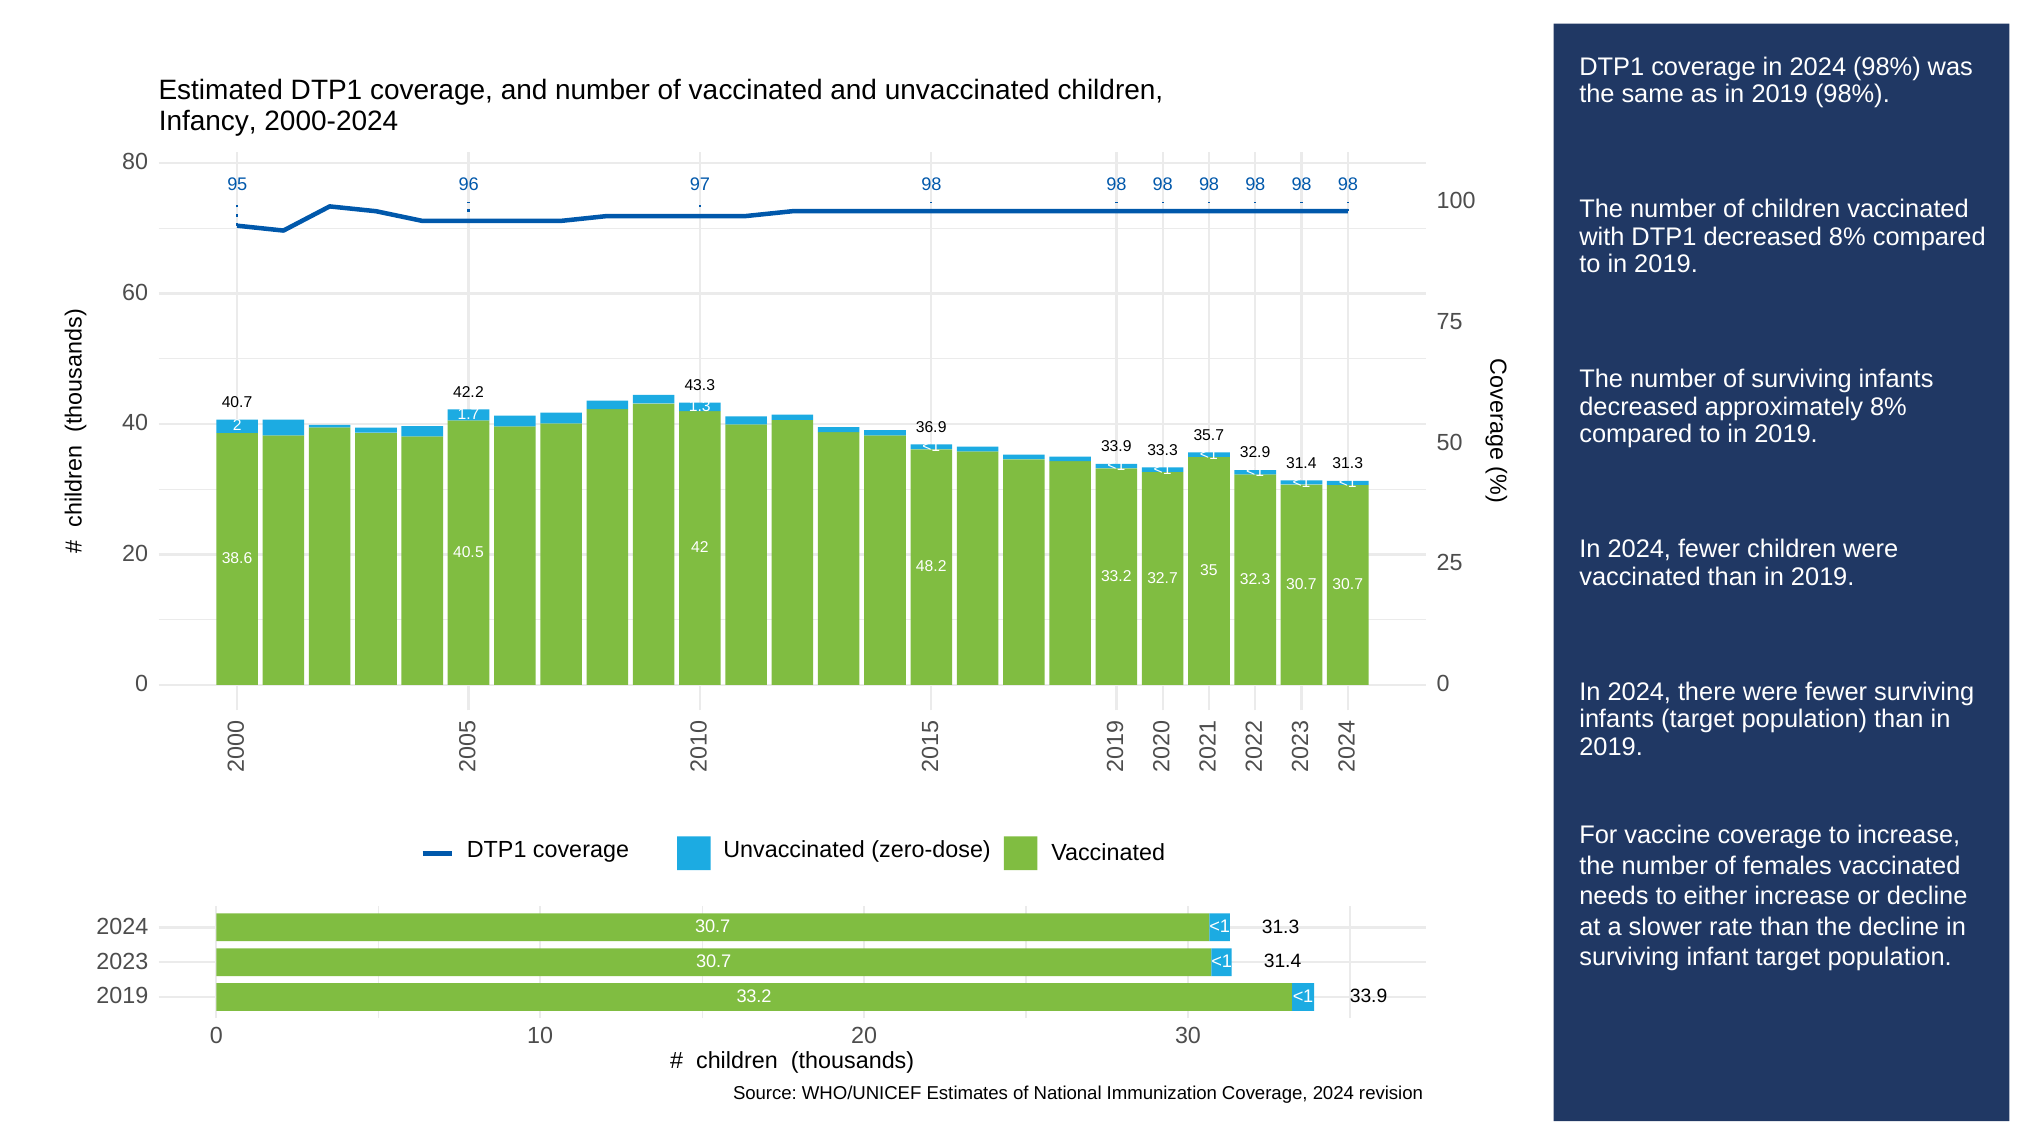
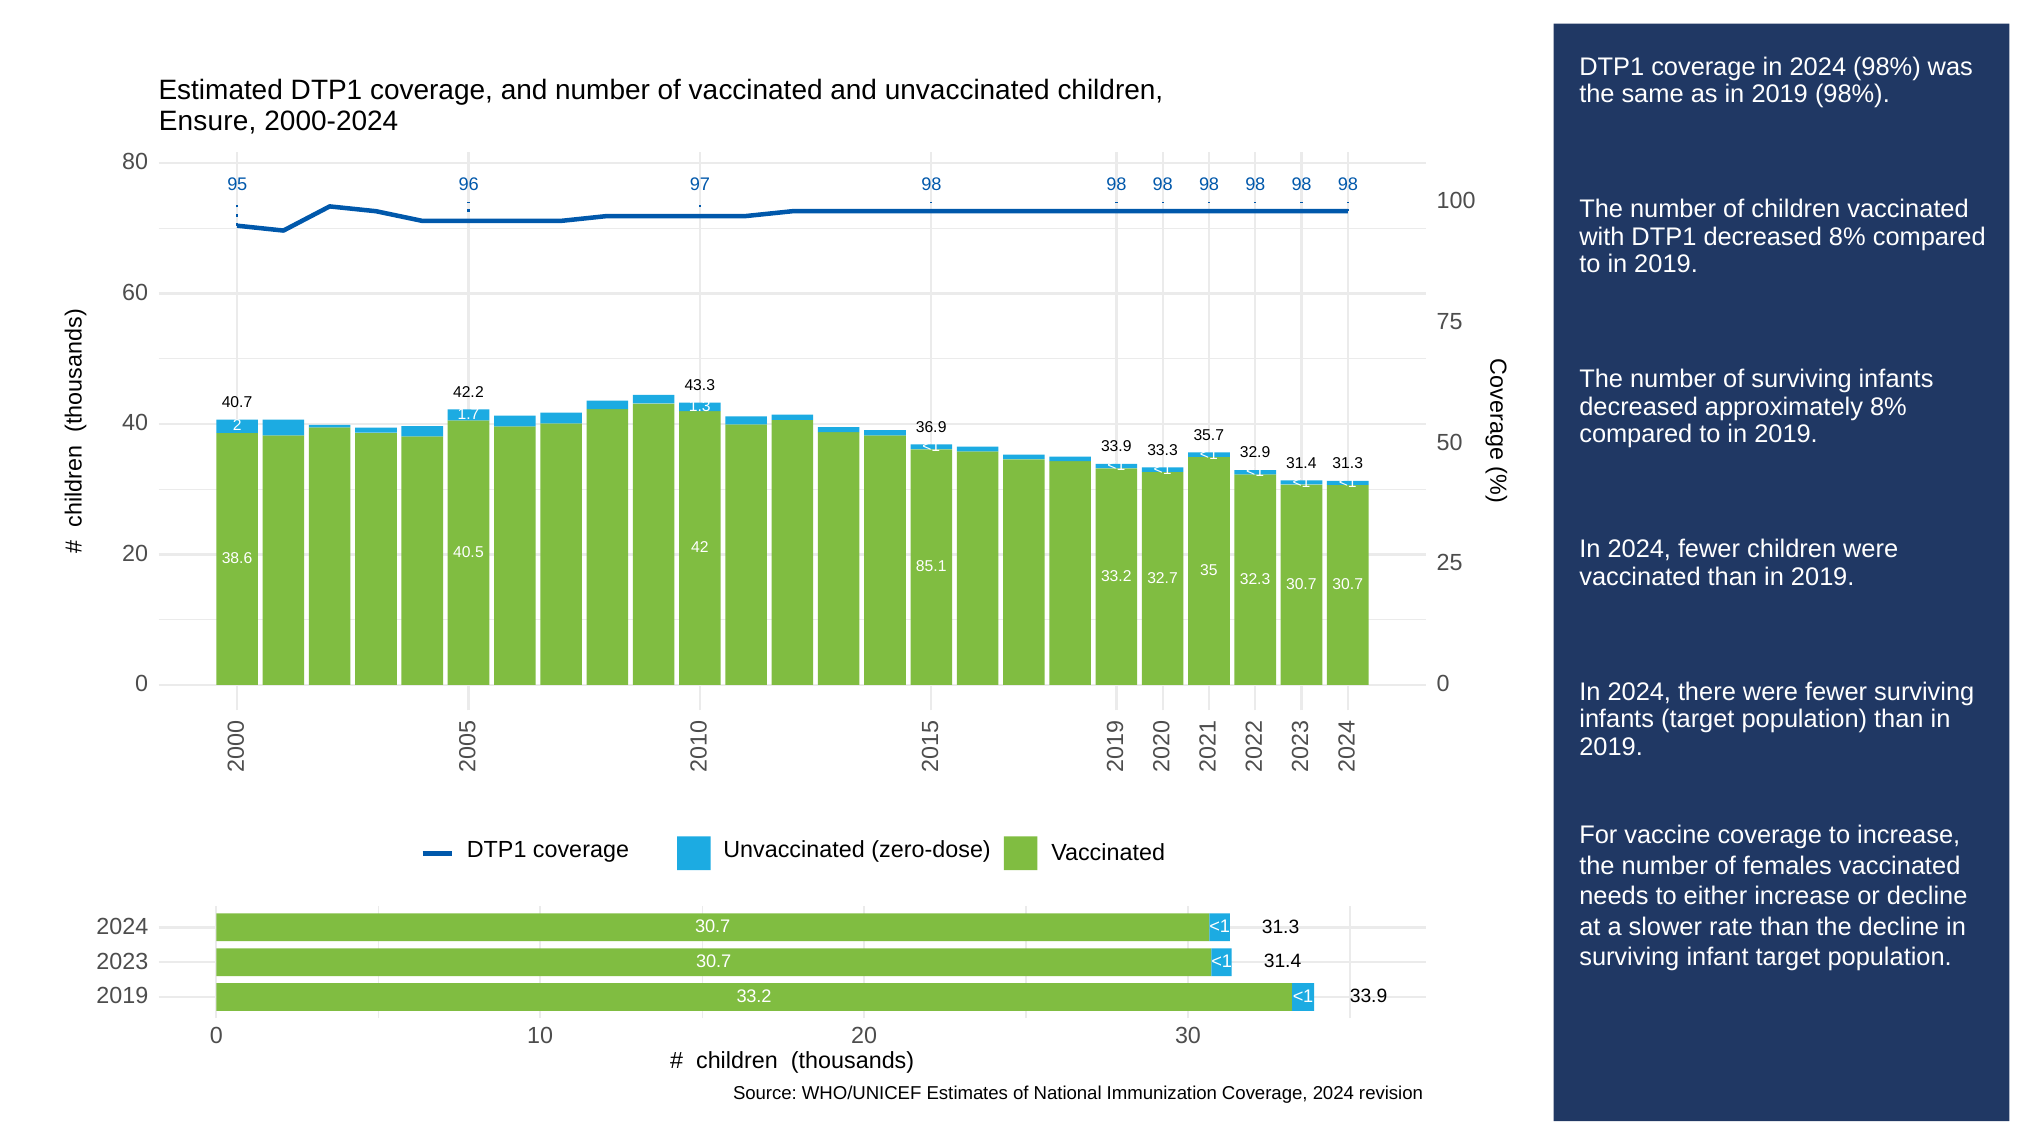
Infancy: Infancy -> Ensure
48.2: 48.2 -> 85.1
